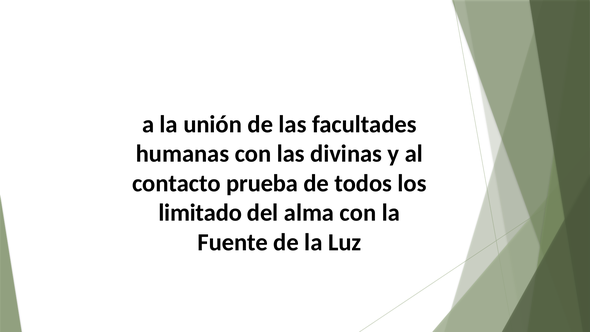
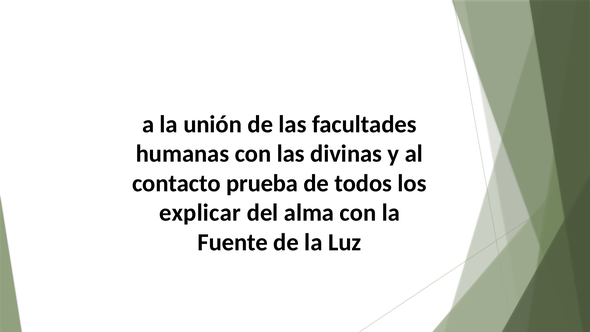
limitado: limitado -> explicar
